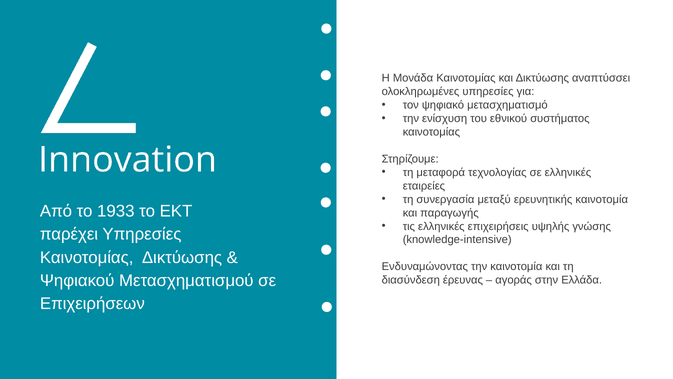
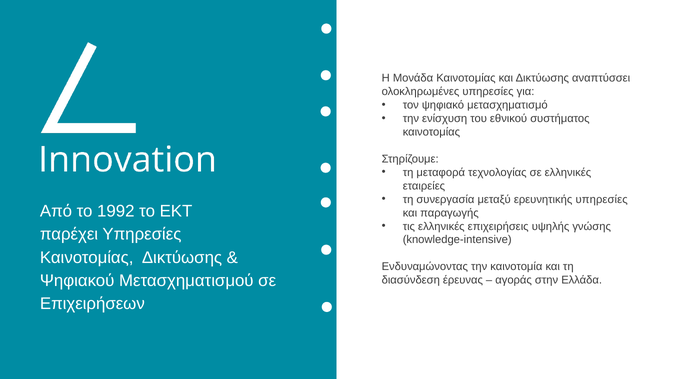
ερευνητικής καινοτομία: καινοτομία -> υπηρεσίες
1933: 1933 -> 1992
